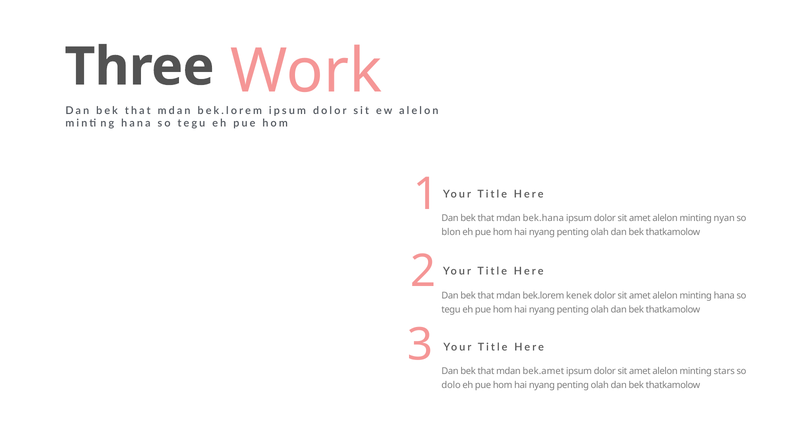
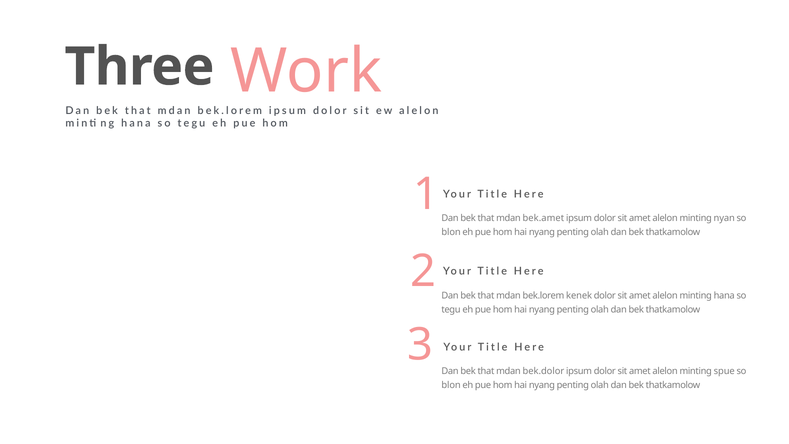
bek.hana: bek.hana -> bek.amet
bek.amet: bek.amet -> bek.dolor
stars: stars -> spue
dolo at (451, 385): dolo -> blon
